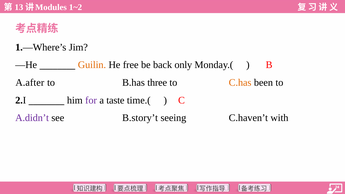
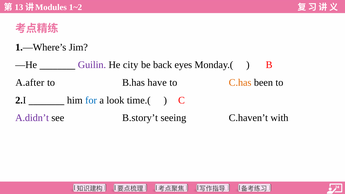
Guilin colour: orange -> purple
free: free -> city
only: only -> eyes
three: three -> have
for colour: purple -> blue
taste: taste -> look
